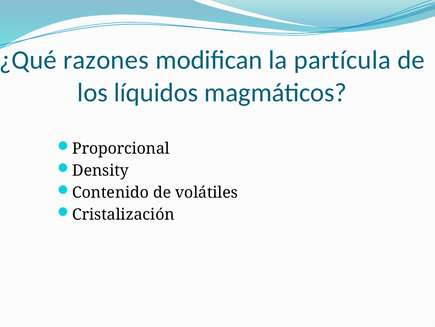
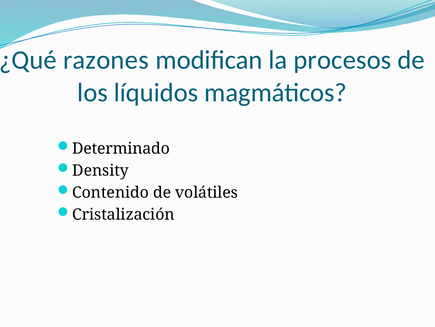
partícula: partícula -> procesos
Proporcional: Proporcional -> Determinado
